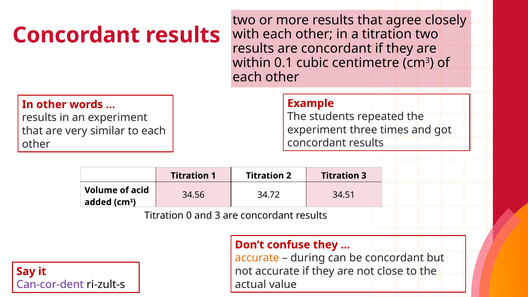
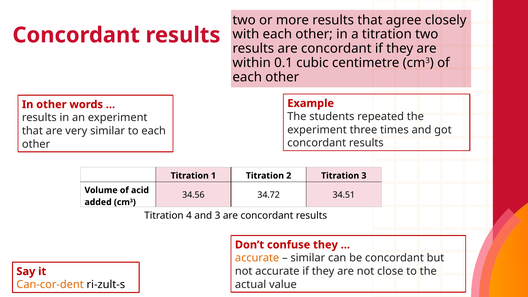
0: 0 -> 4
during at (308, 258): during -> similar
Can-cor-dent colour: purple -> orange
